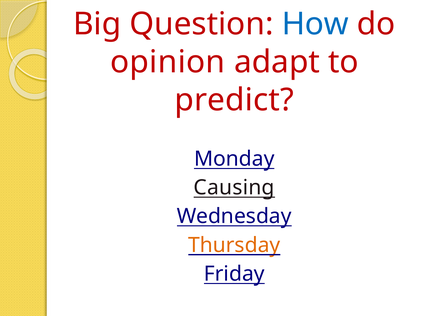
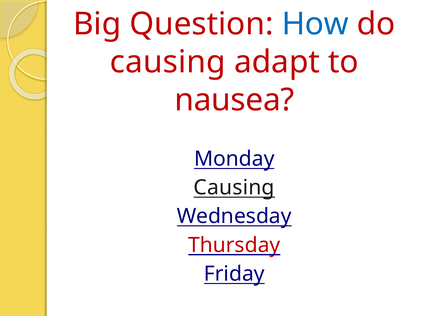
opinion at (168, 62): opinion -> causing
predict: predict -> nausea
Thursday colour: orange -> red
